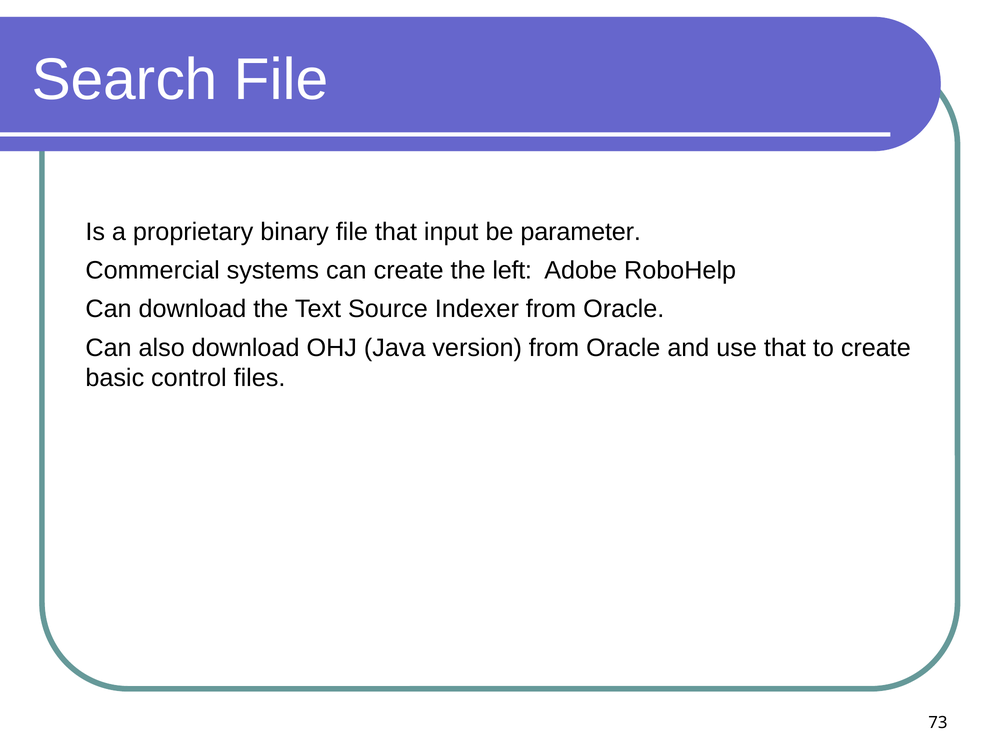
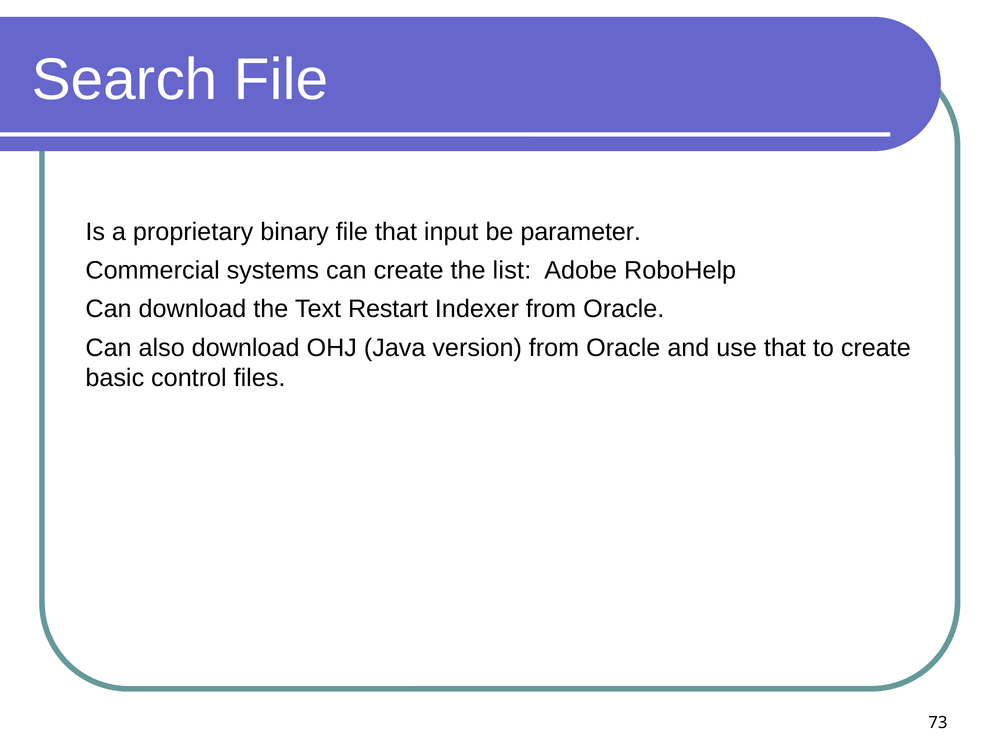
left: left -> list
Source: Source -> Restart
